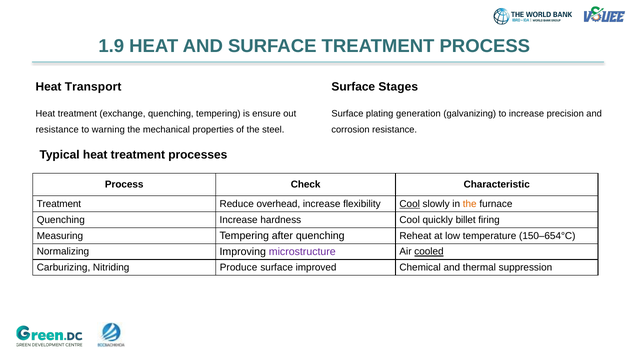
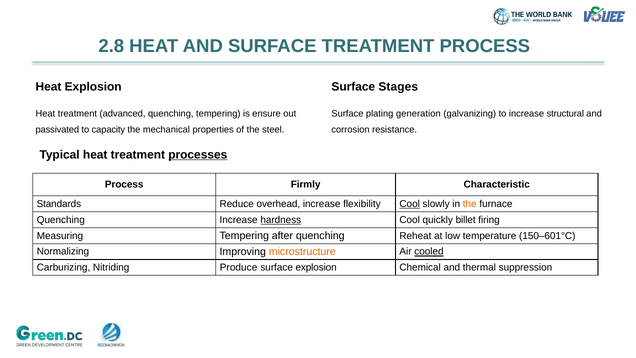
1.9: 1.9 -> 2.8
Heat Transport: Transport -> Explosion
precision: precision -> structural
exchange: exchange -> advanced
resistance at (57, 130): resistance -> passivated
warning: warning -> capacity
processes underline: none -> present
Check: Check -> Firmly
Treatment at (59, 204): Treatment -> Standards
hardness underline: none -> present
150–654°C: 150–654°C -> 150–601°C
microstructure colour: purple -> orange
surface improved: improved -> explosion
